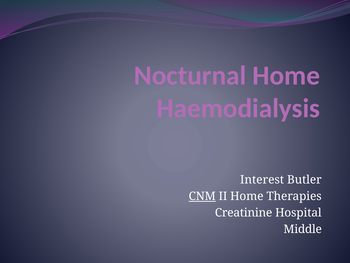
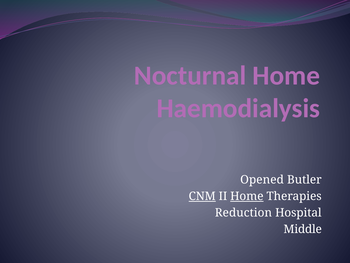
Interest: Interest -> Opened
Home at (247, 196) underline: none -> present
Creatinine: Creatinine -> Reduction
